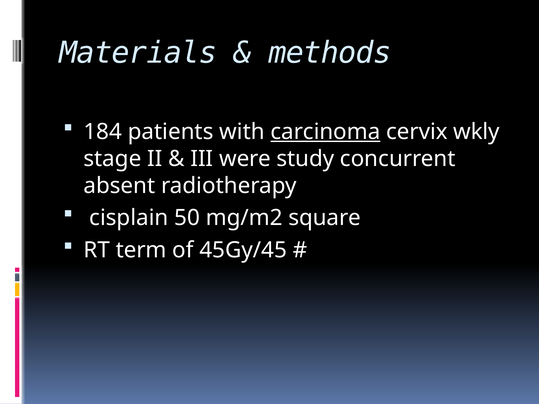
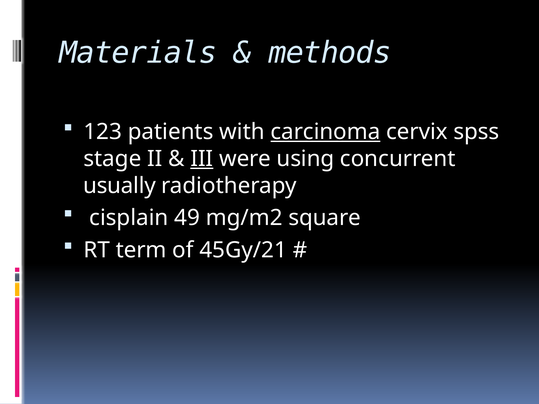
184: 184 -> 123
wkly: wkly -> spss
III underline: none -> present
study: study -> using
absent: absent -> usually
50: 50 -> 49
45Gy/45: 45Gy/45 -> 45Gy/21
